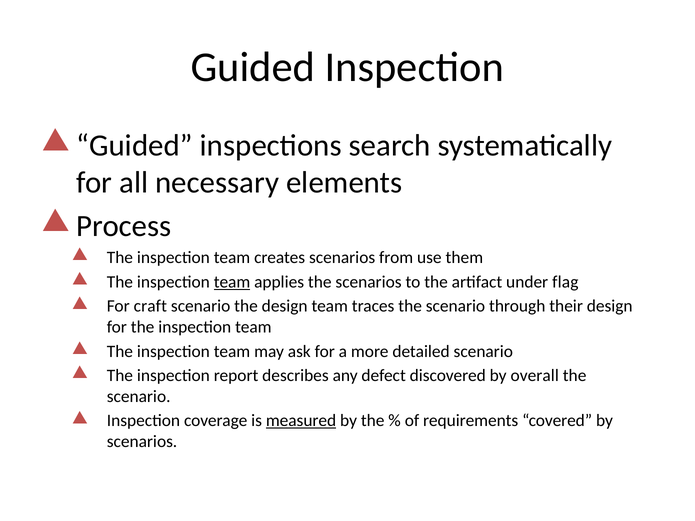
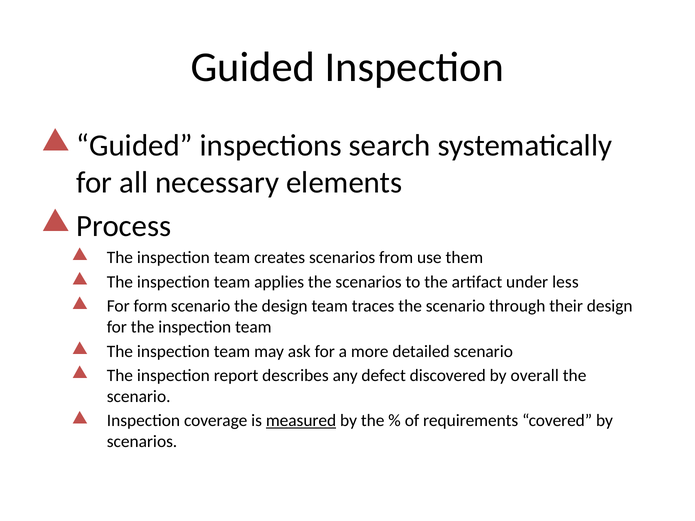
team at (232, 282) underline: present -> none
flag: flag -> less
craft: craft -> form
